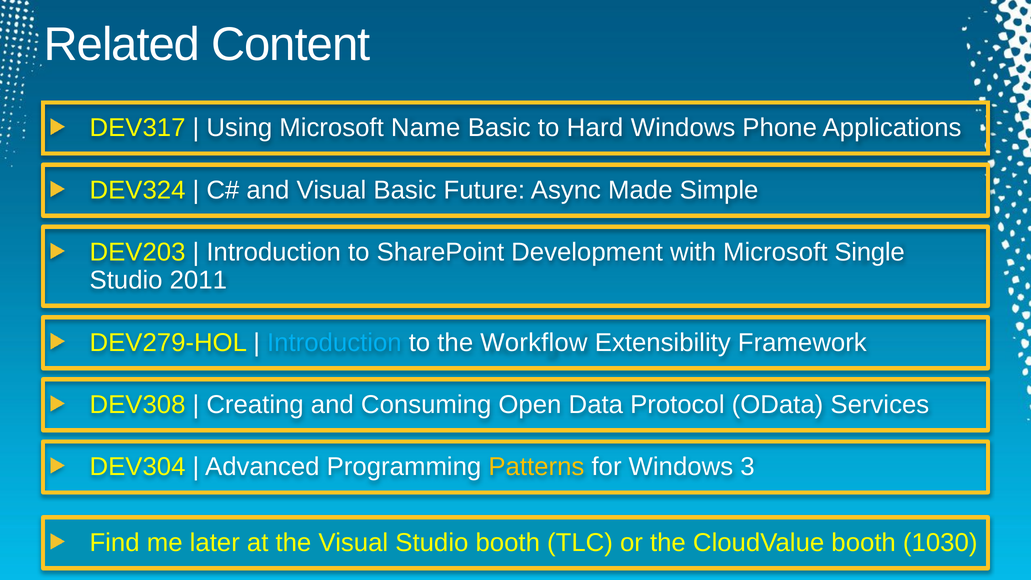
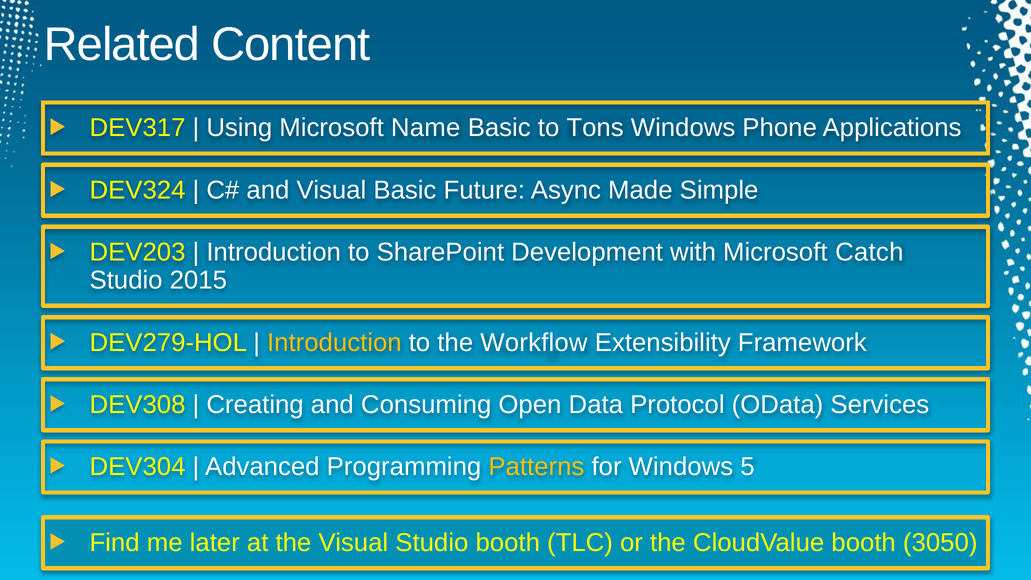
Hard: Hard -> Tons
Single: Single -> Catch
2011: 2011 -> 2015
Introduction at (334, 342) colour: light blue -> yellow
3: 3 -> 5
1030: 1030 -> 3050
